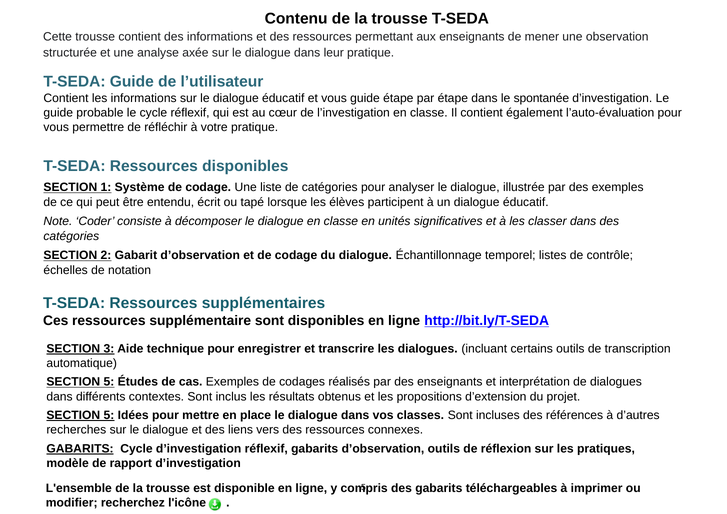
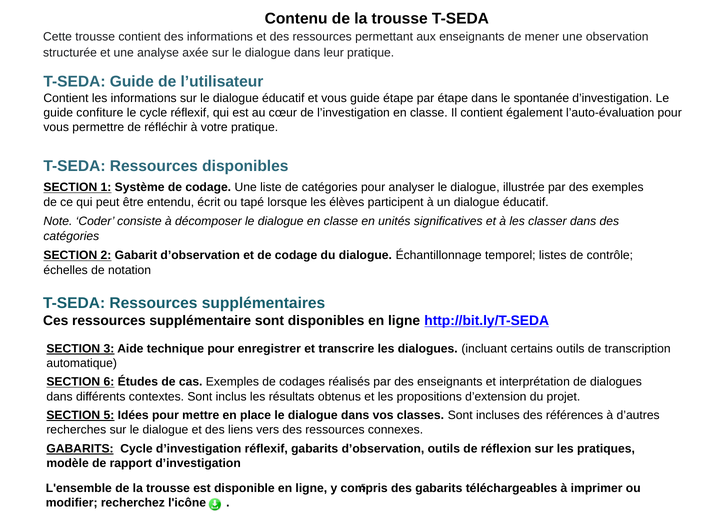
probable: probable -> confiture
5 at (109, 382): 5 -> 6
